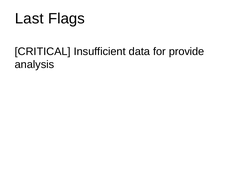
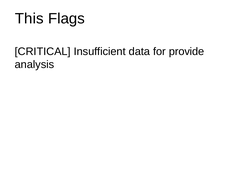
Last: Last -> This
